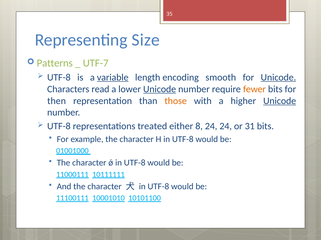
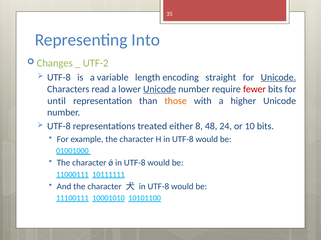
Size: Size -> Into
Patterns: Patterns -> Changes
UTF-7: UTF-7 -> UTF-2
variable underline: present -> none
smooth: smooth -> straight
fewer colour: orange -> red
then: then -> until
Unicode at (280, 101) underline: present -> none
8 24: 24 -> 48
31: 31 -> 10
